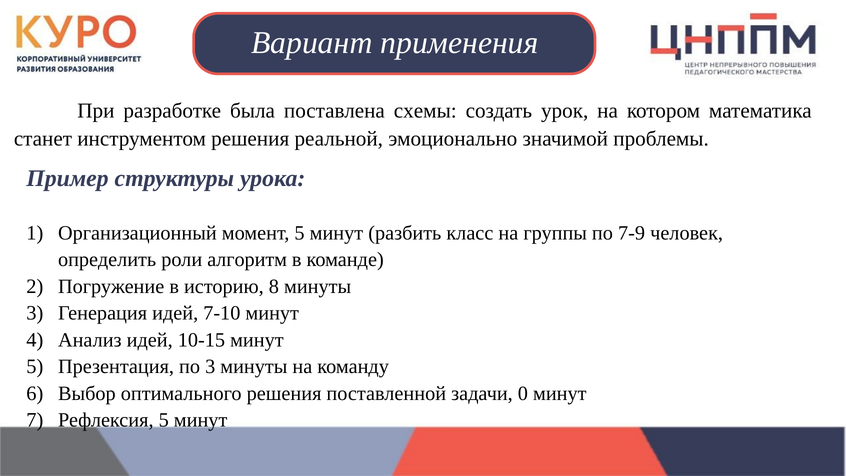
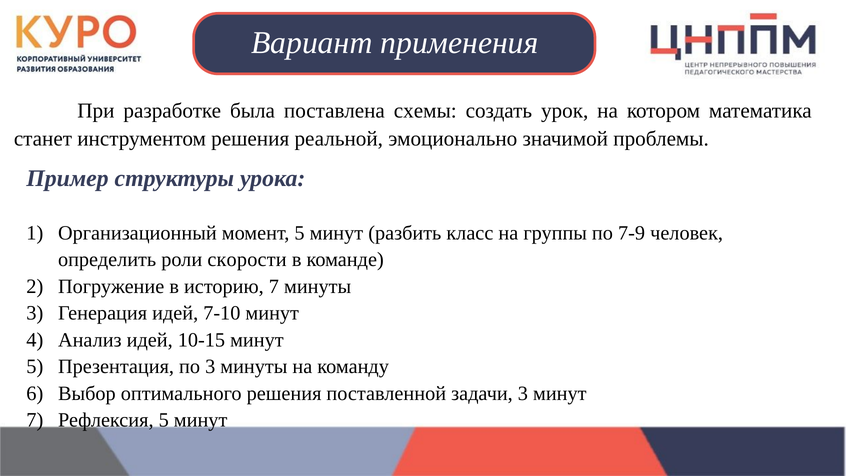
алгоритм: алгоритм -> скорости
историю 8: 8 -> 7
задачи 0: 0 -> 3
